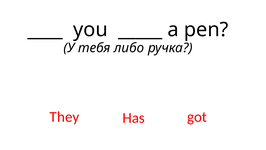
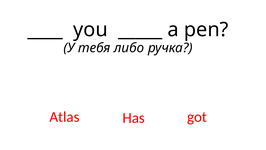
They: They -> Atlas
